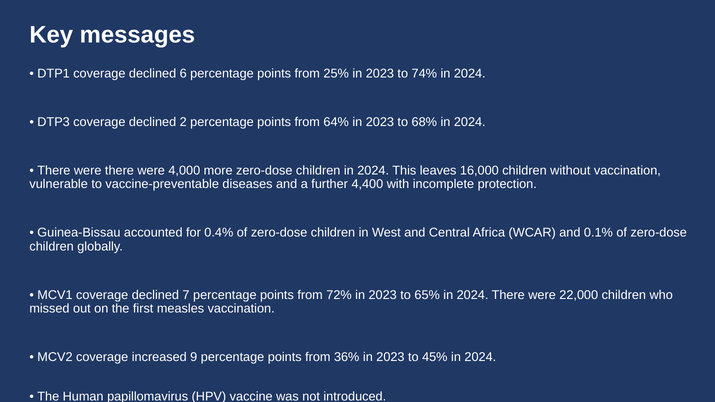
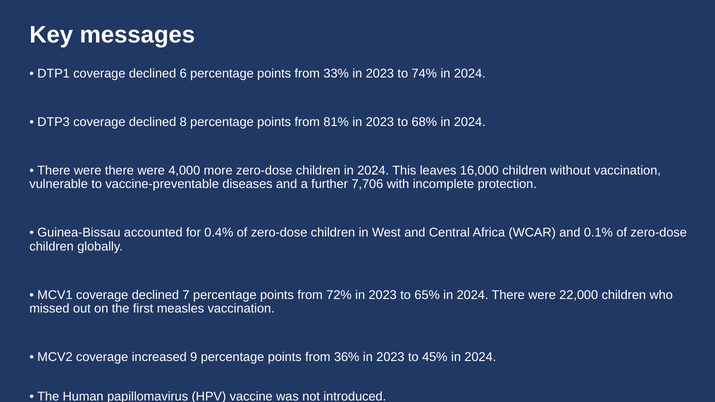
25%: 25% -> 33%
2: 2 -> 8
64%: 64% -> 81%
4,400: 4,400 -> 7,706
